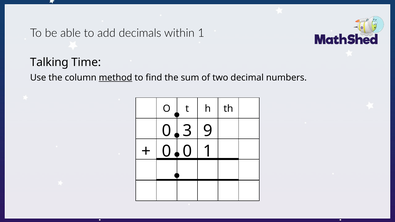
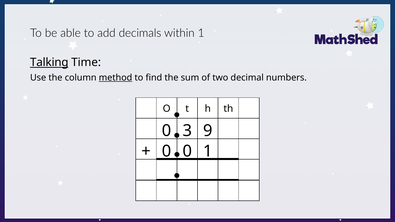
Talking underline: none -> present
